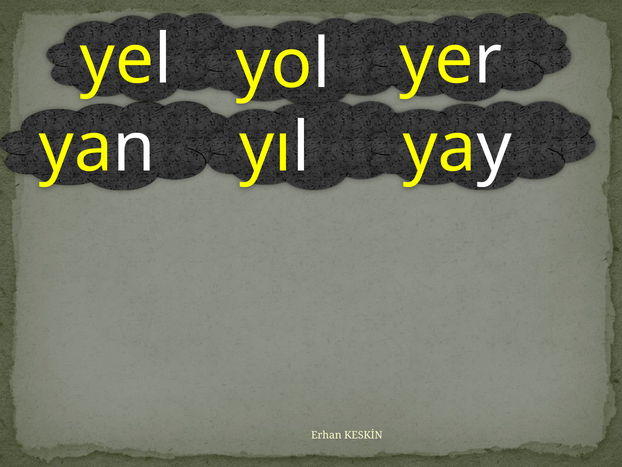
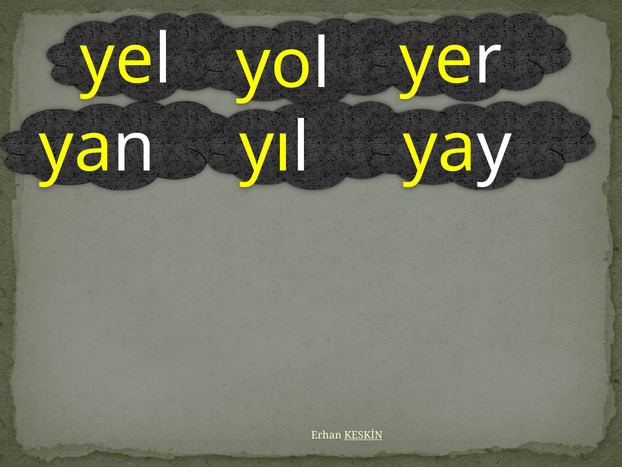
KESKİN underline: none -> present
